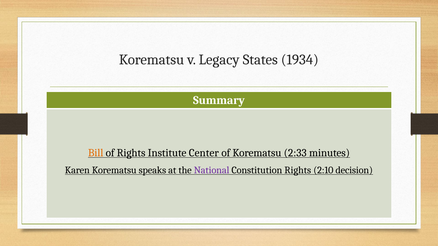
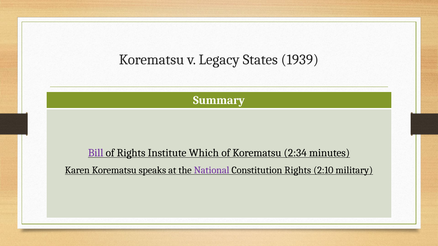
1934: 1934 -> 1939
Bill colour: orange -> purple
Center: Center -> Which
2:33: 2:33 -> 2:34
decision: decision -> military
